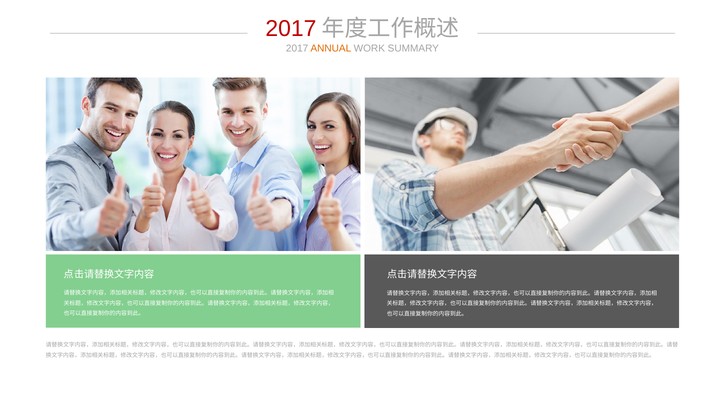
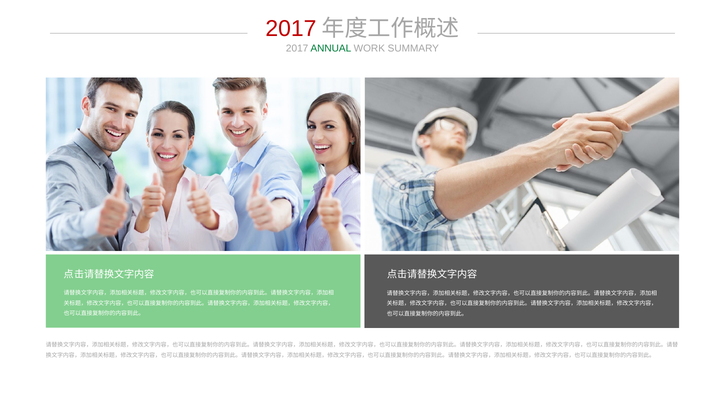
ANNUAL colour: orange -> green
